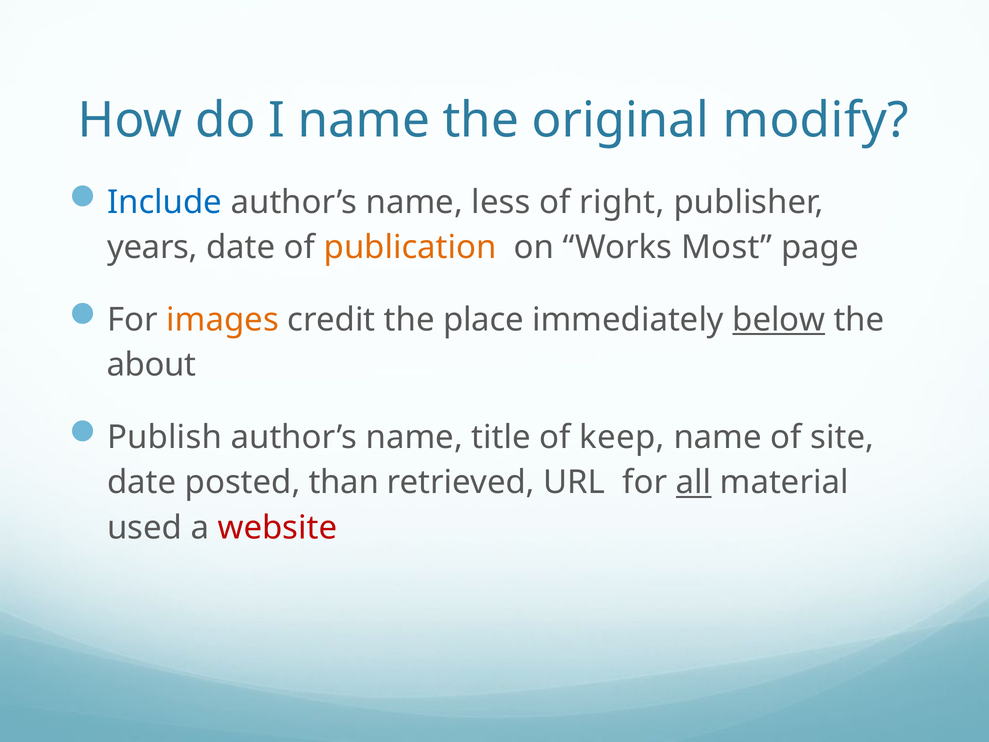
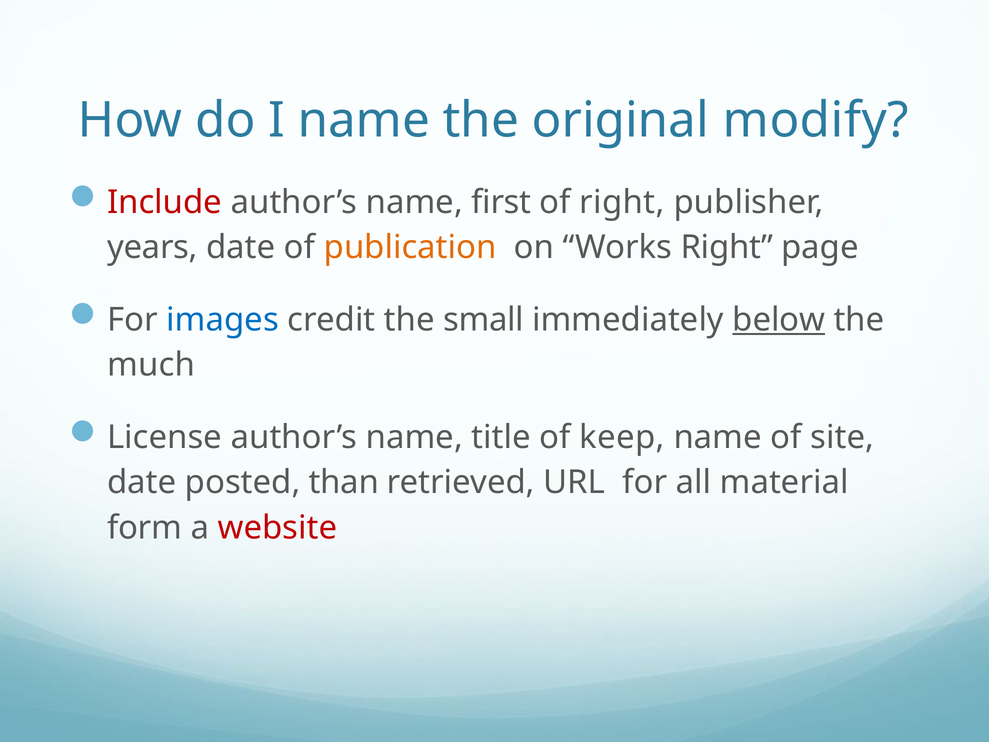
Include colour: blue -> red
less: less -> first
Works Most: Most -> Right
images colour: orange -> blue
place: place -> small
about: about -> much
Publish: Publish -> License
all underline: present -> none
used: used -> form
